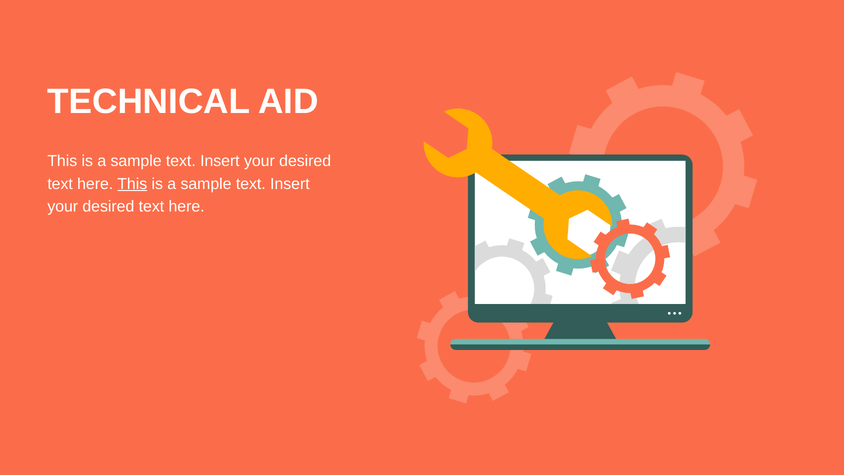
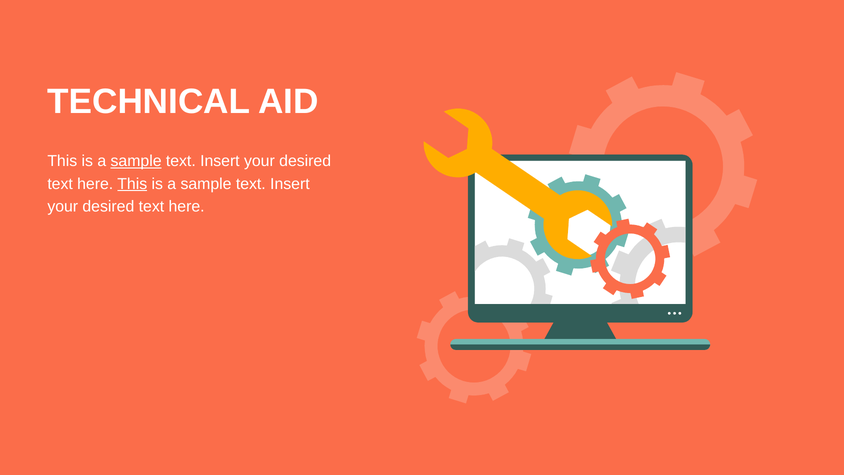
sample at (136, 161) underline: none -> present
